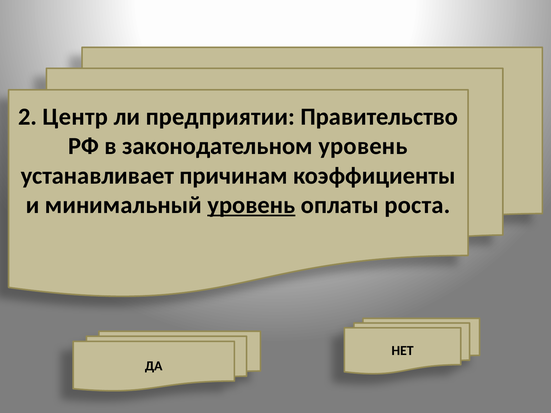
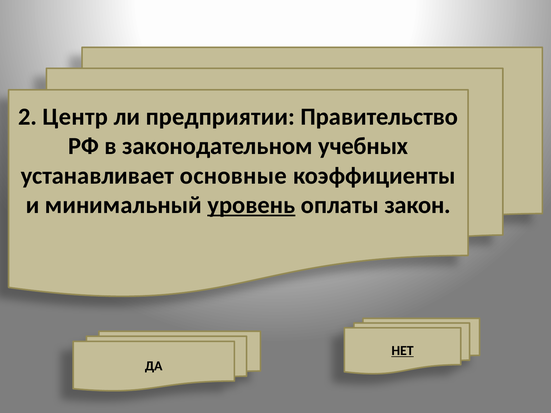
законодательном уровень: уровень -> учебных
причинам: причинам -> основные
роста: роста -> закон
НЕТ underline: none -> present
